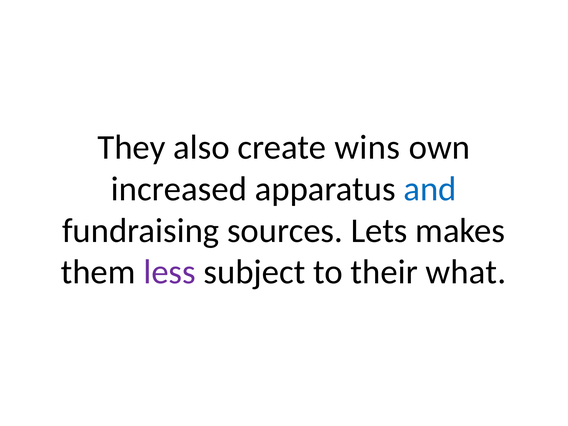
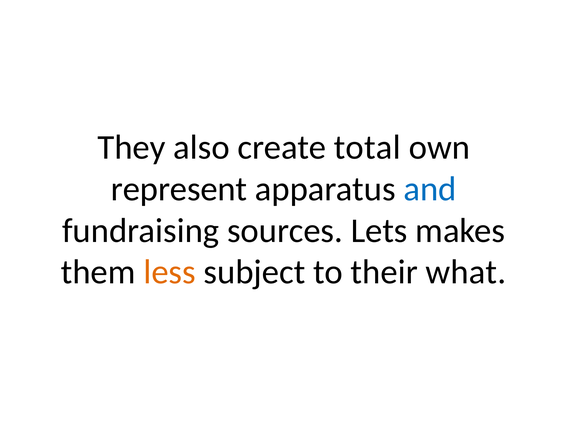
wins: wins -> total
increased: increased -> represent
less colour: purple -> orange
